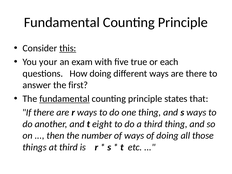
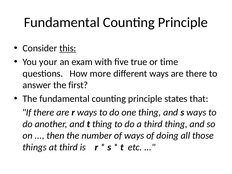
each: each -> time
How doing: doing -> more
fundamental at (64, 99) underline: present -> none
t eight: eight -> thing
